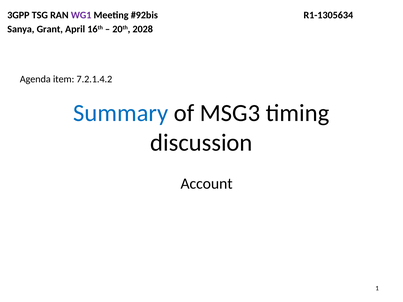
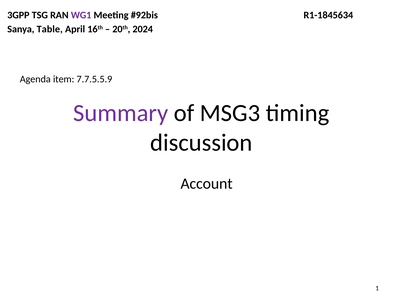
R1-1305634: R1-1305634 -> R1-1845634
Grant: Grant -> Table
2028: 2028 -> 2024
7.2.1.4.2: 7.2.1.4.2 -> 7.7.5.5.9
Summary colour: blue -> purple
